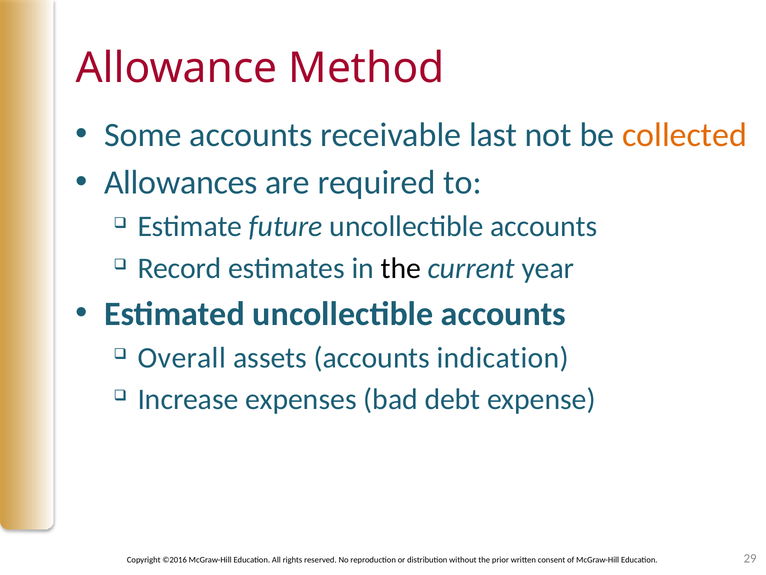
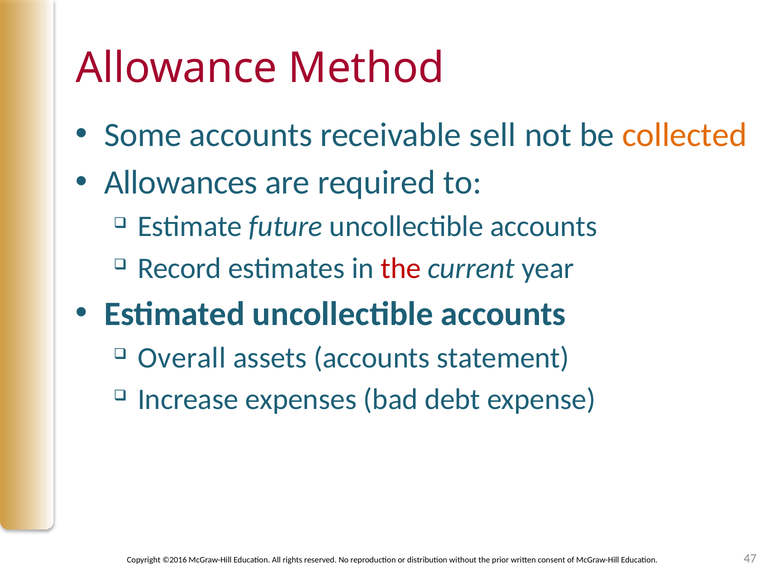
last: last -> sell
the at (401, 268) colour: black -> red
indication: indication -> statement
29: 29 -> 47
